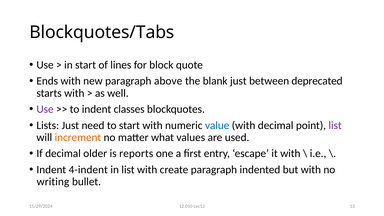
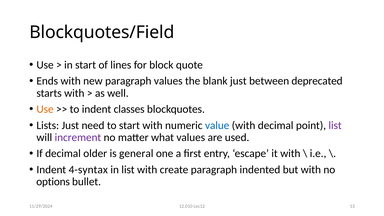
Blockquotes/Tabs: Blockquotes/Tabs -> Blockquotes/Field
paragraph above: above -> values
Use at (45, 109) colour: purple -> orange
increment colour: orange -> purple
reports: reports -> general
4-indent: 4-indent -> 4-syntax
writing: writing -> options
